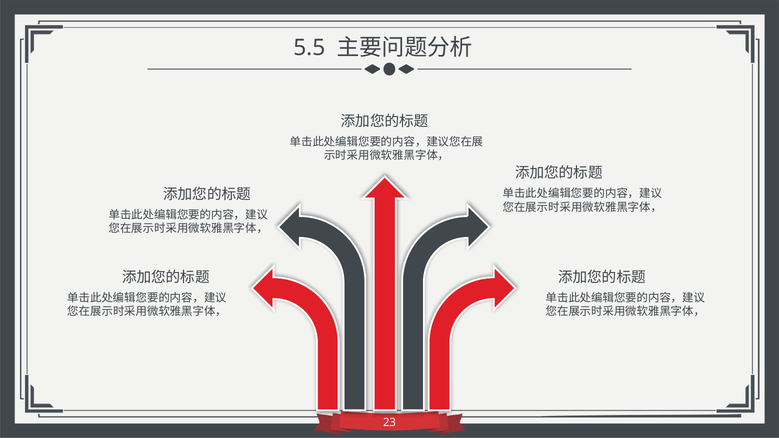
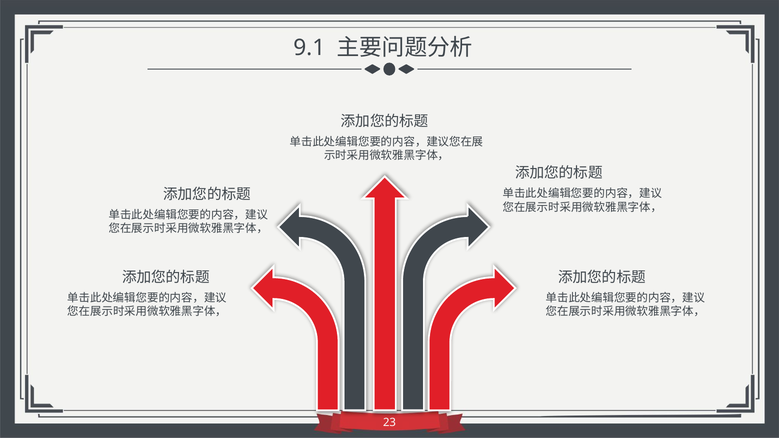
5.5: 5.5 -> 9.1
